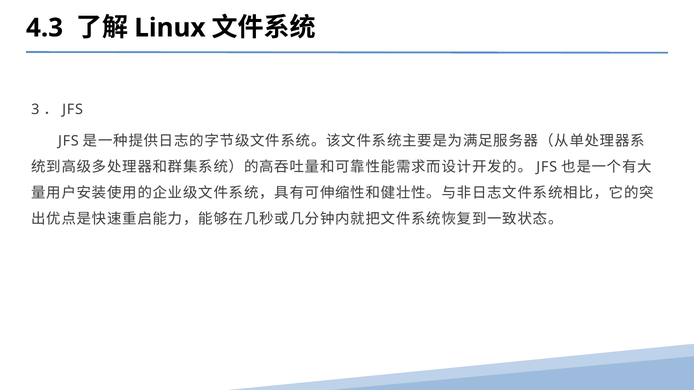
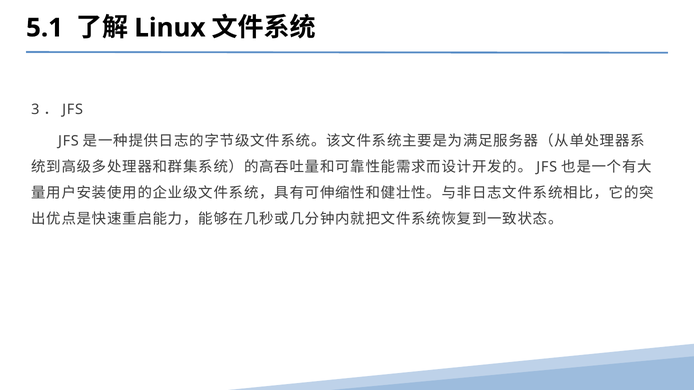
4.3: 4.3 -> 5.1
